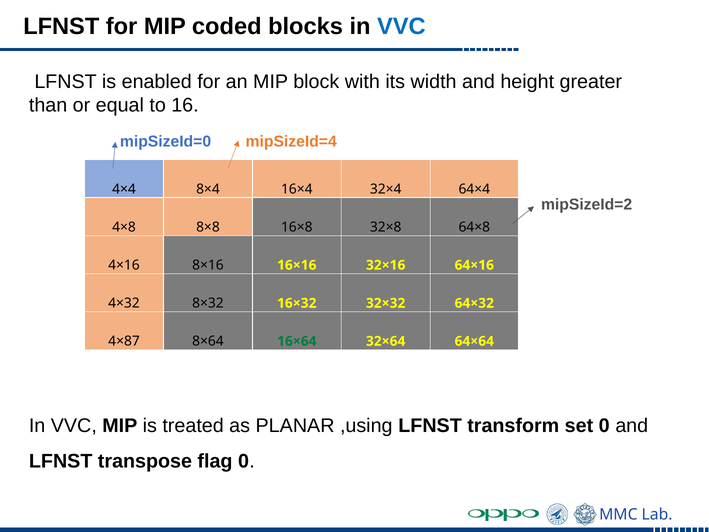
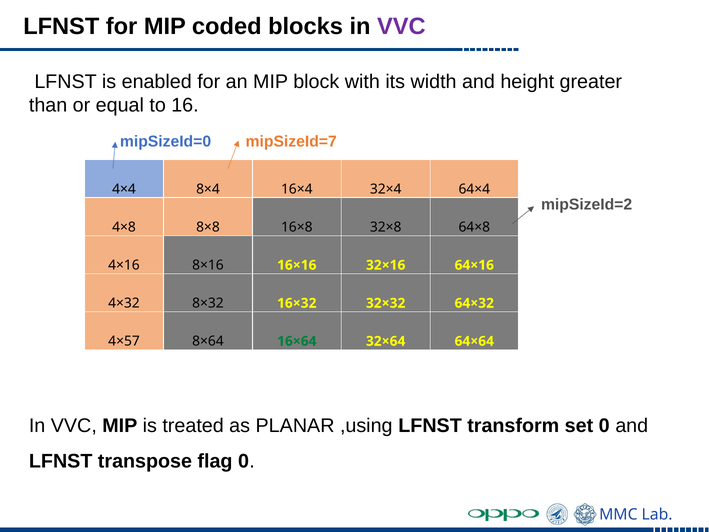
VVC at (401, 26) colour: blue -> purple
mipSizeId=4: mipSizeId=4 -> mipSizeId=7
4×87: 4×87 -> 4×57
